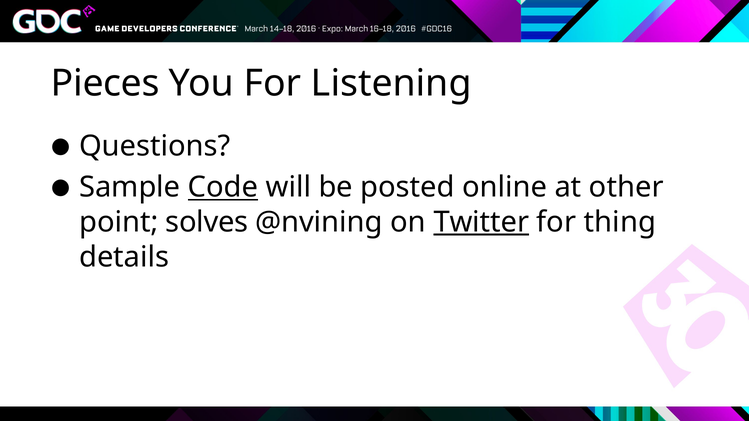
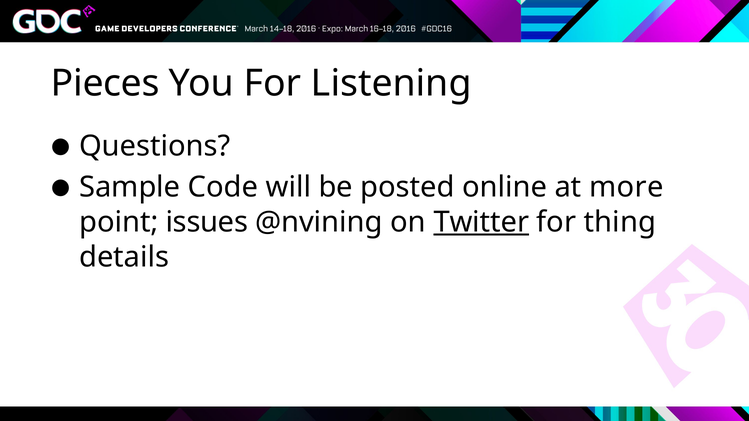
Code underline: present -> none
other: other -> more
solves: solves -> issues
